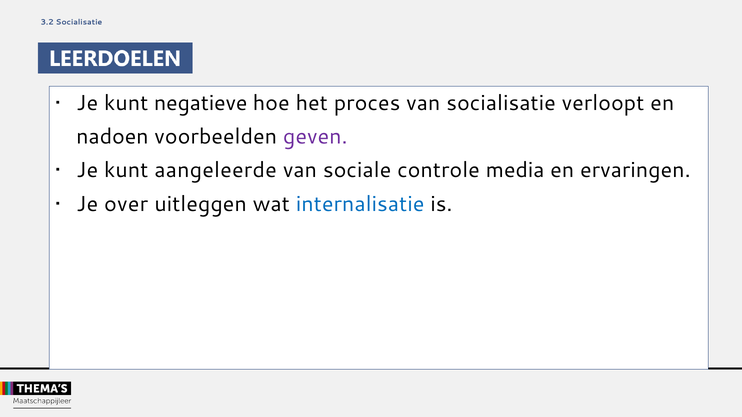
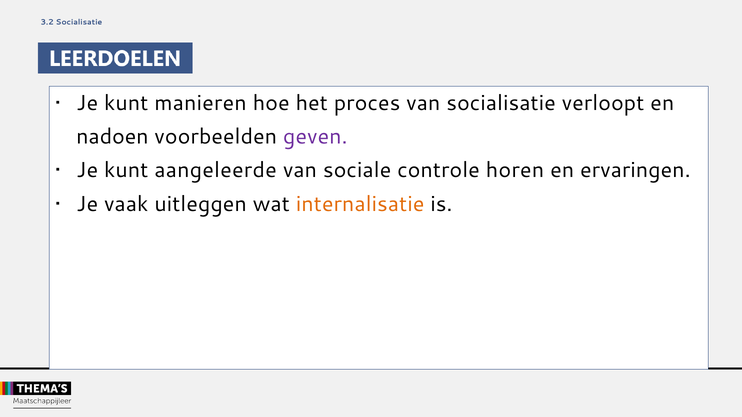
negatieve: negatieve -> manieren
media: media -> horen
over: over -> vaak
internalisatie colour: blue -> orange
